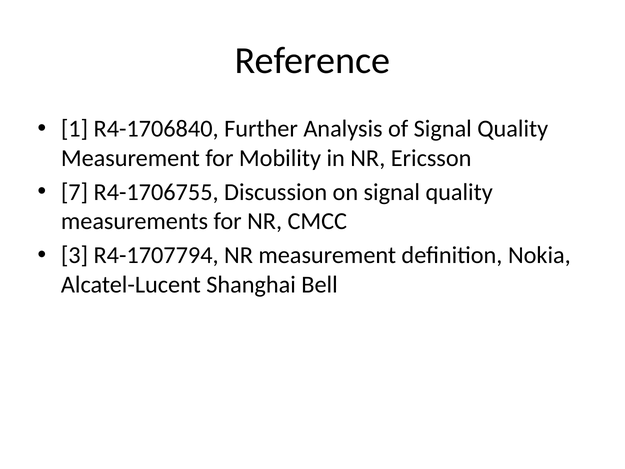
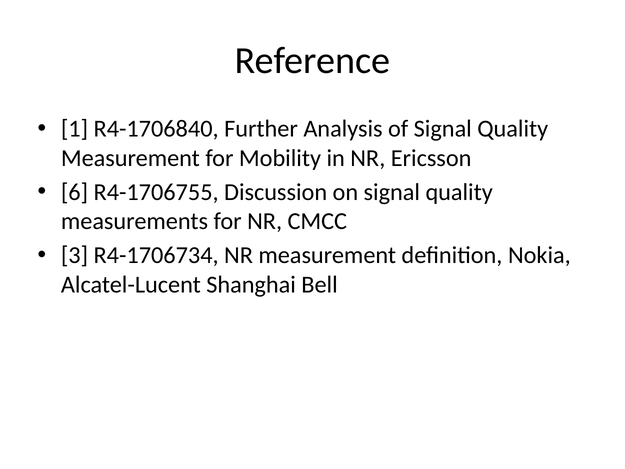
7: 7 -> 6
R4-1707794: R4-1707794 -> R4-1706734
